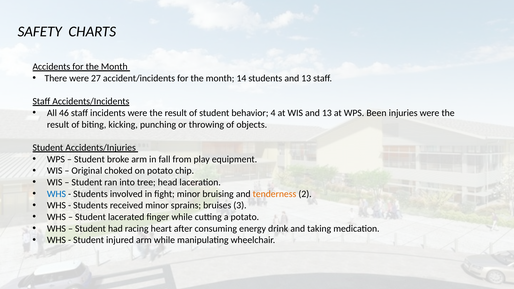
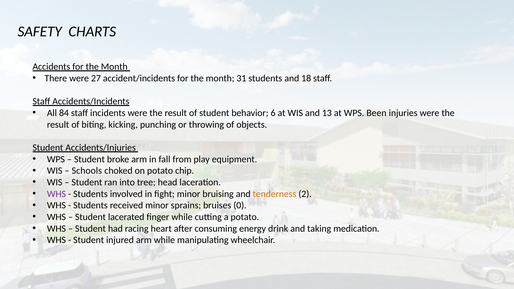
14: 14 -> 31
students and 13: 13 -> 18
46: 46 -> 84
4: 4 -> 6
Original: Original -> Schools
WHS at (56, 194) colour: blue -> purple
3: 3 -> 0
